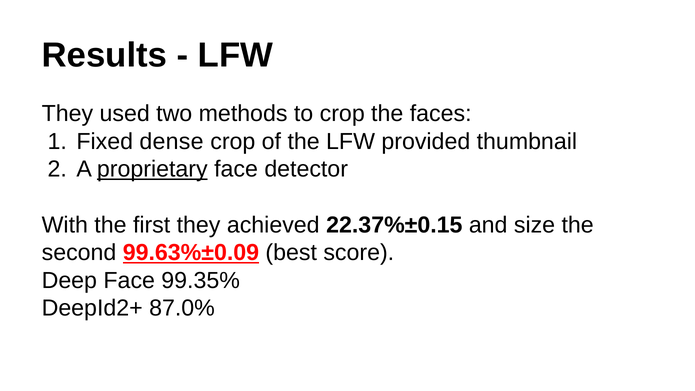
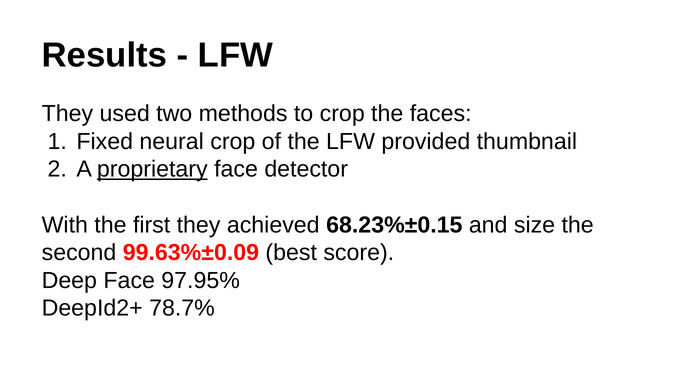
dense: dense -> neural
22.37%±0.15: 22.37%±0.15 -> 68.23%±0.15
99.63%±0.09 underline: present -> none
99.35%: 99.35% -> 97.95%
87.0%: 87.0% -> 78.7%
